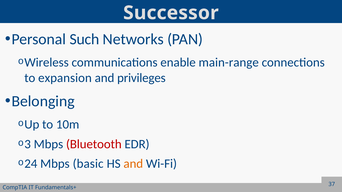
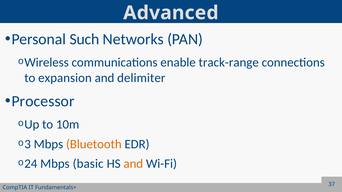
Successor: Successor -> Advanced
main-range: main-range -> track-range
privileges: privileges -> delimiter
Belonging: Belonging -> Processor
Bluetooth colour: red -> orange
